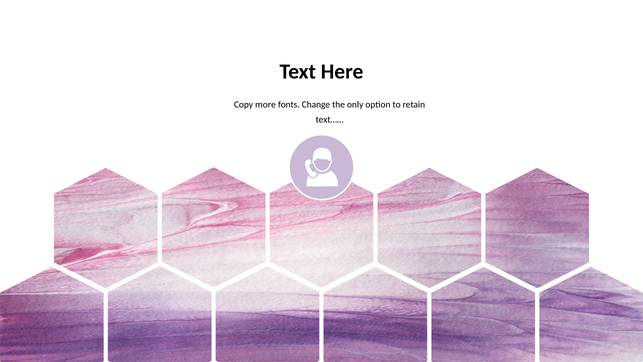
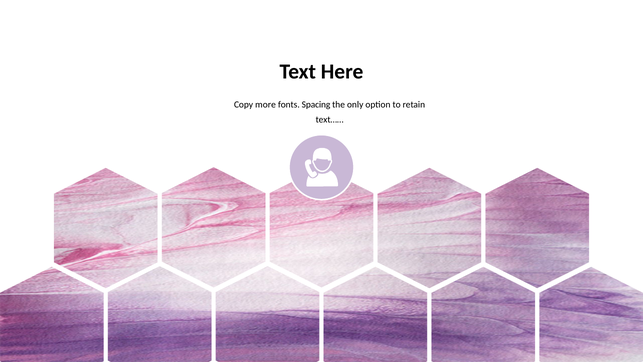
Change: Change -> Spacing
